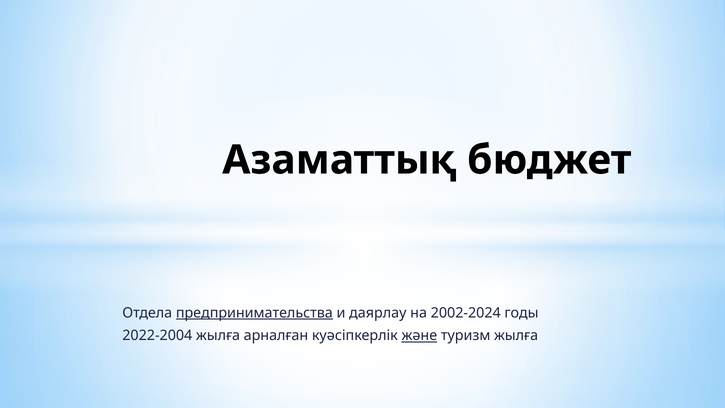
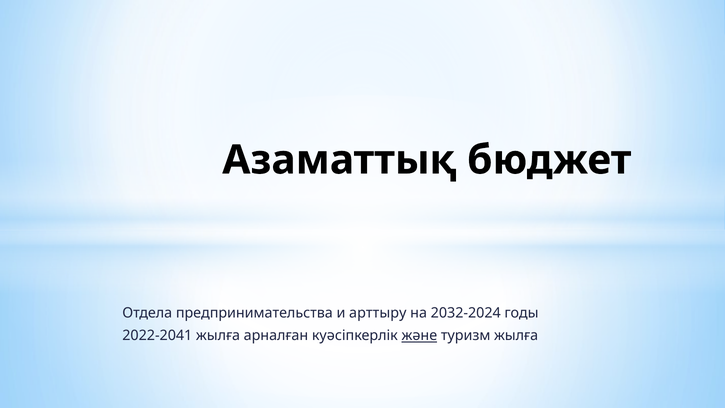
предпринимательства underline: present -> none
даярлау: даярлау -> арттыру
2002-2024: 2002-2024 -> 2032-2024
2022-2004: 2022-2004 -> 2022-2041
